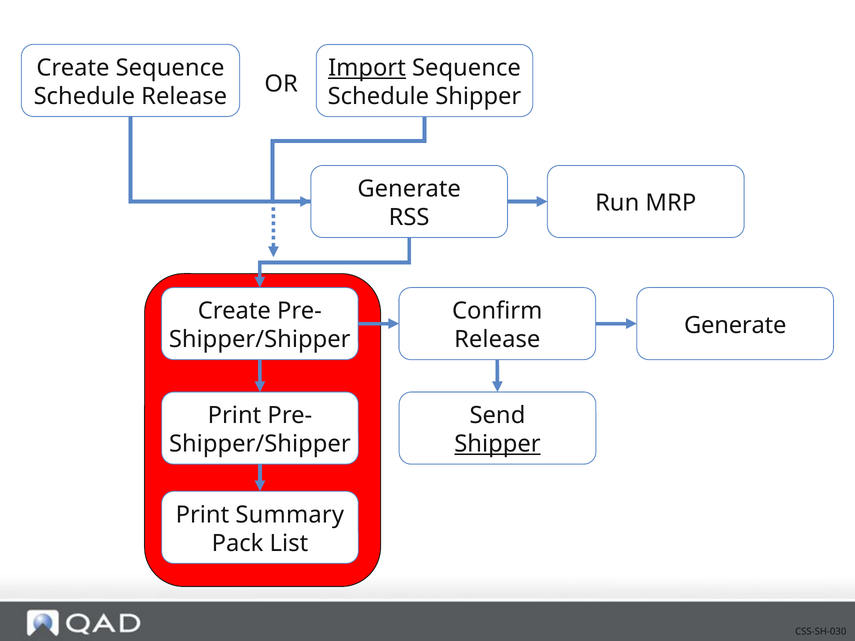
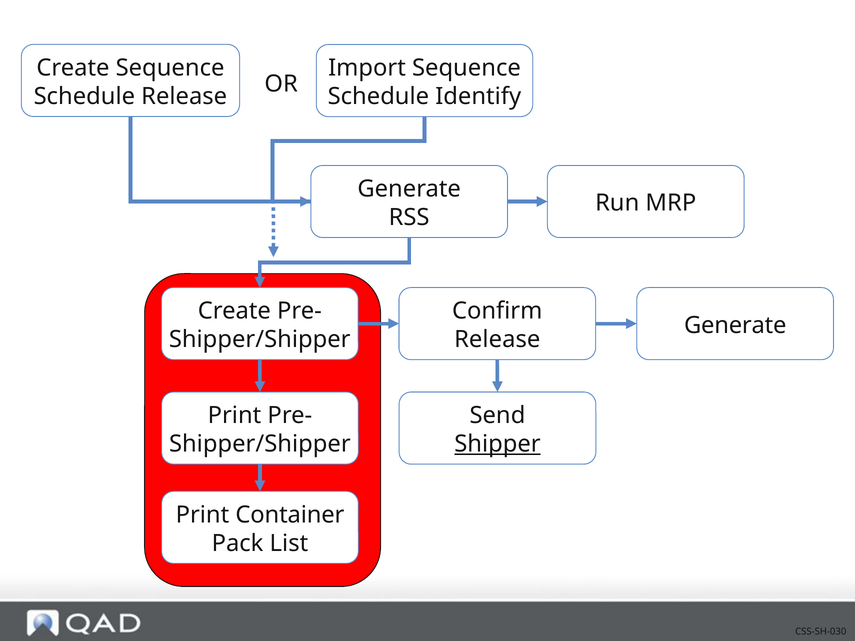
Import underline: present -> none
Schedule Shipper: Shipper -> Identify
Summary: Summary -> Container
